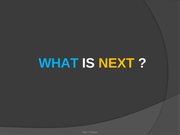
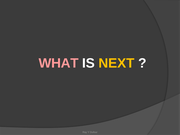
WHAT colour: light blue -> pink
